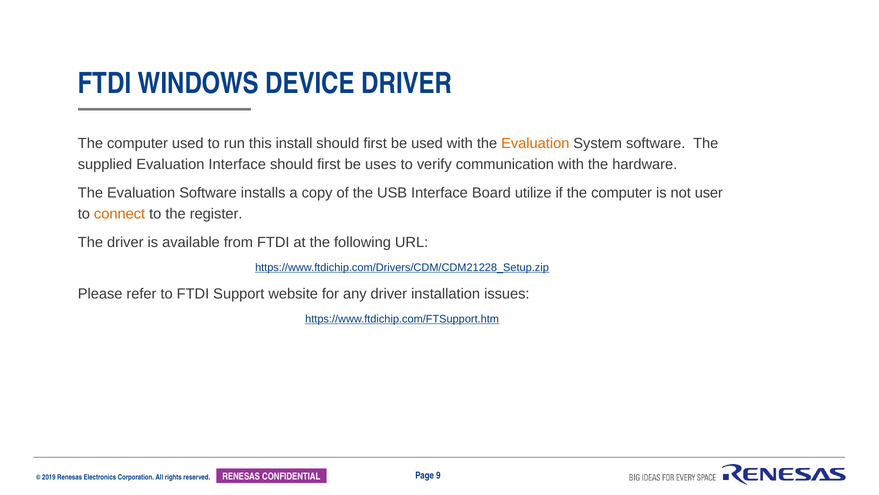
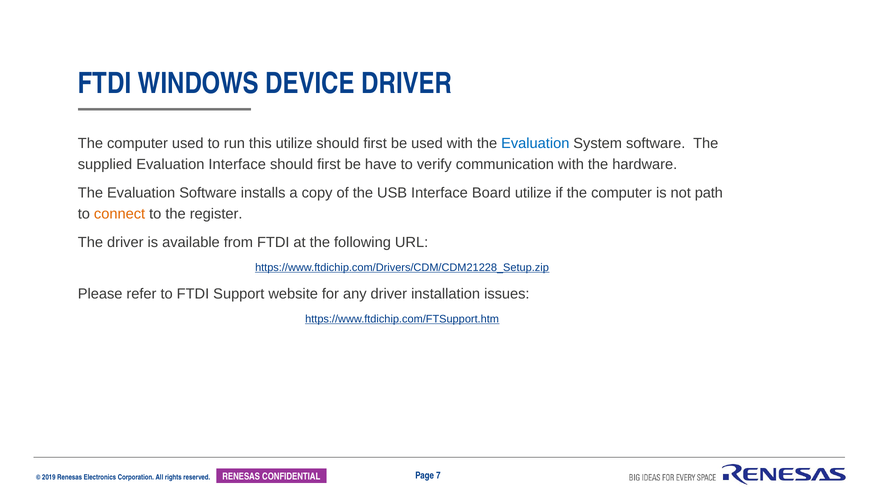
this install: install -> utilize
Evaluation at (535, 143) colour: orange -> blue
uses: uses -> have
user: user -> path
9: 9 -> 7
